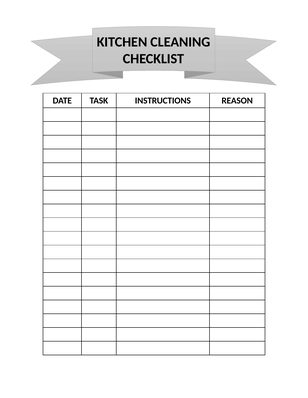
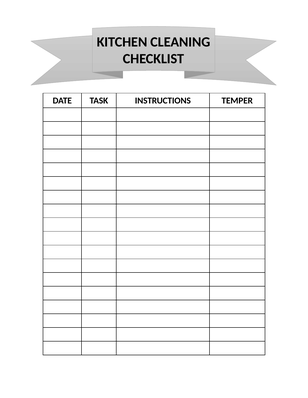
REASON: REASON -> TEMPER
